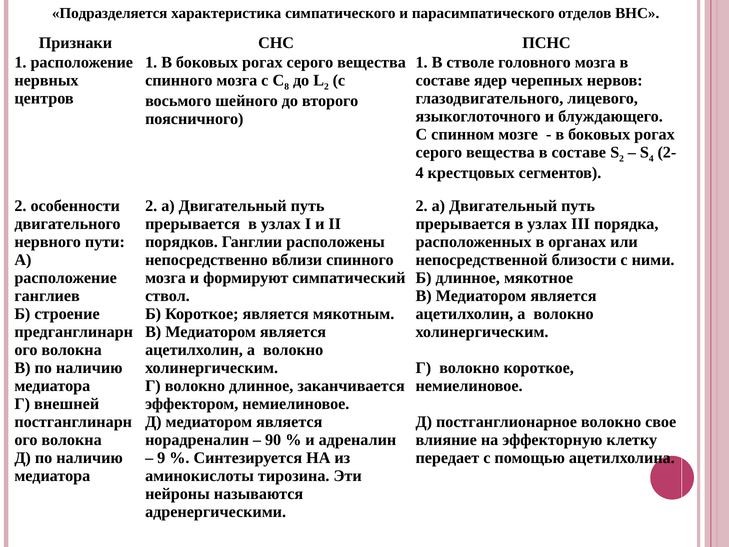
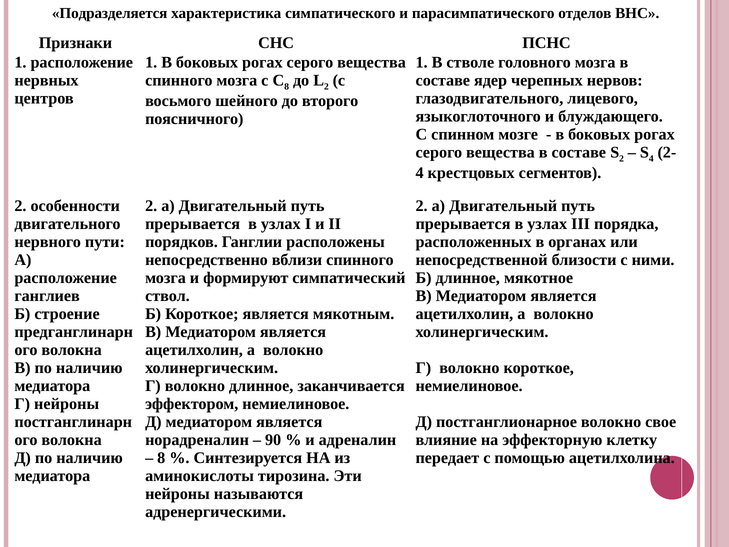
Г внешней: внешней -> нейроны
9 at (161, 458): 9 -> 8
